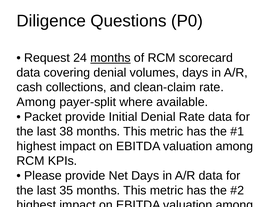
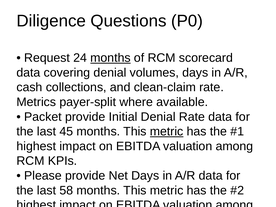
Among at (36, 102): Among -> Metrics
38: 38 -> 45
metric at (167, 131) underline: none -> present
35: 35 -> 58
